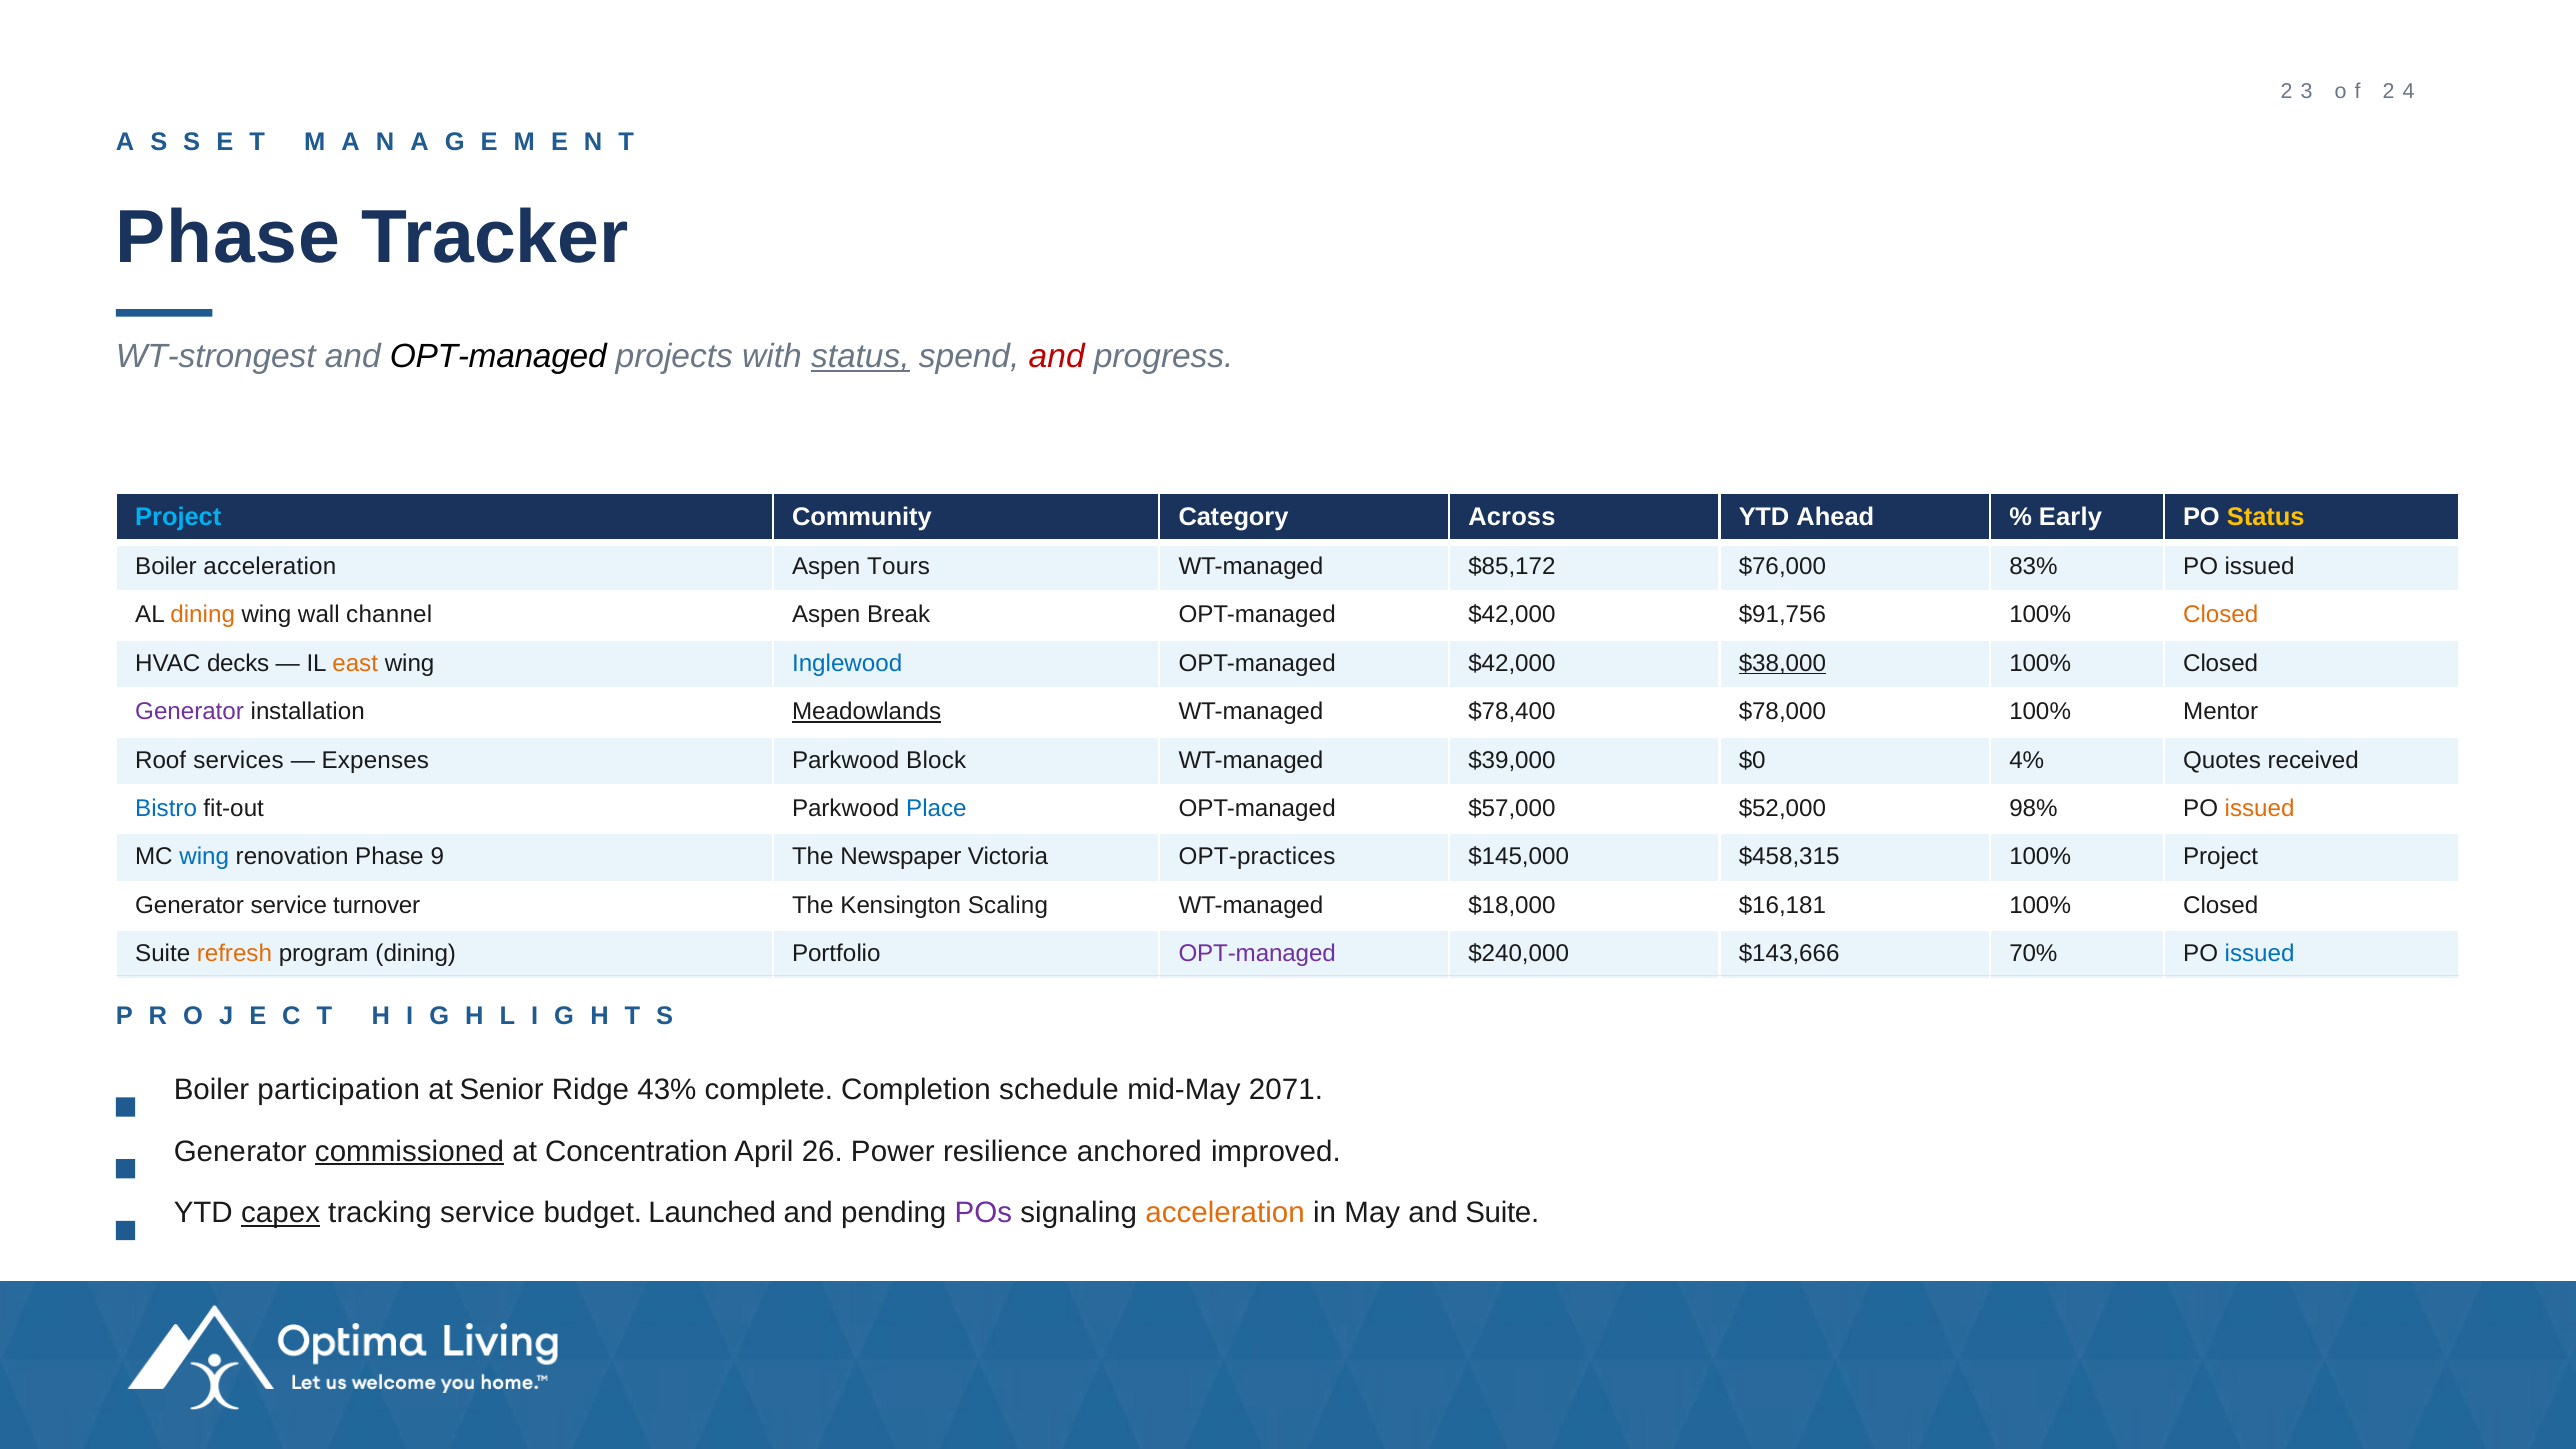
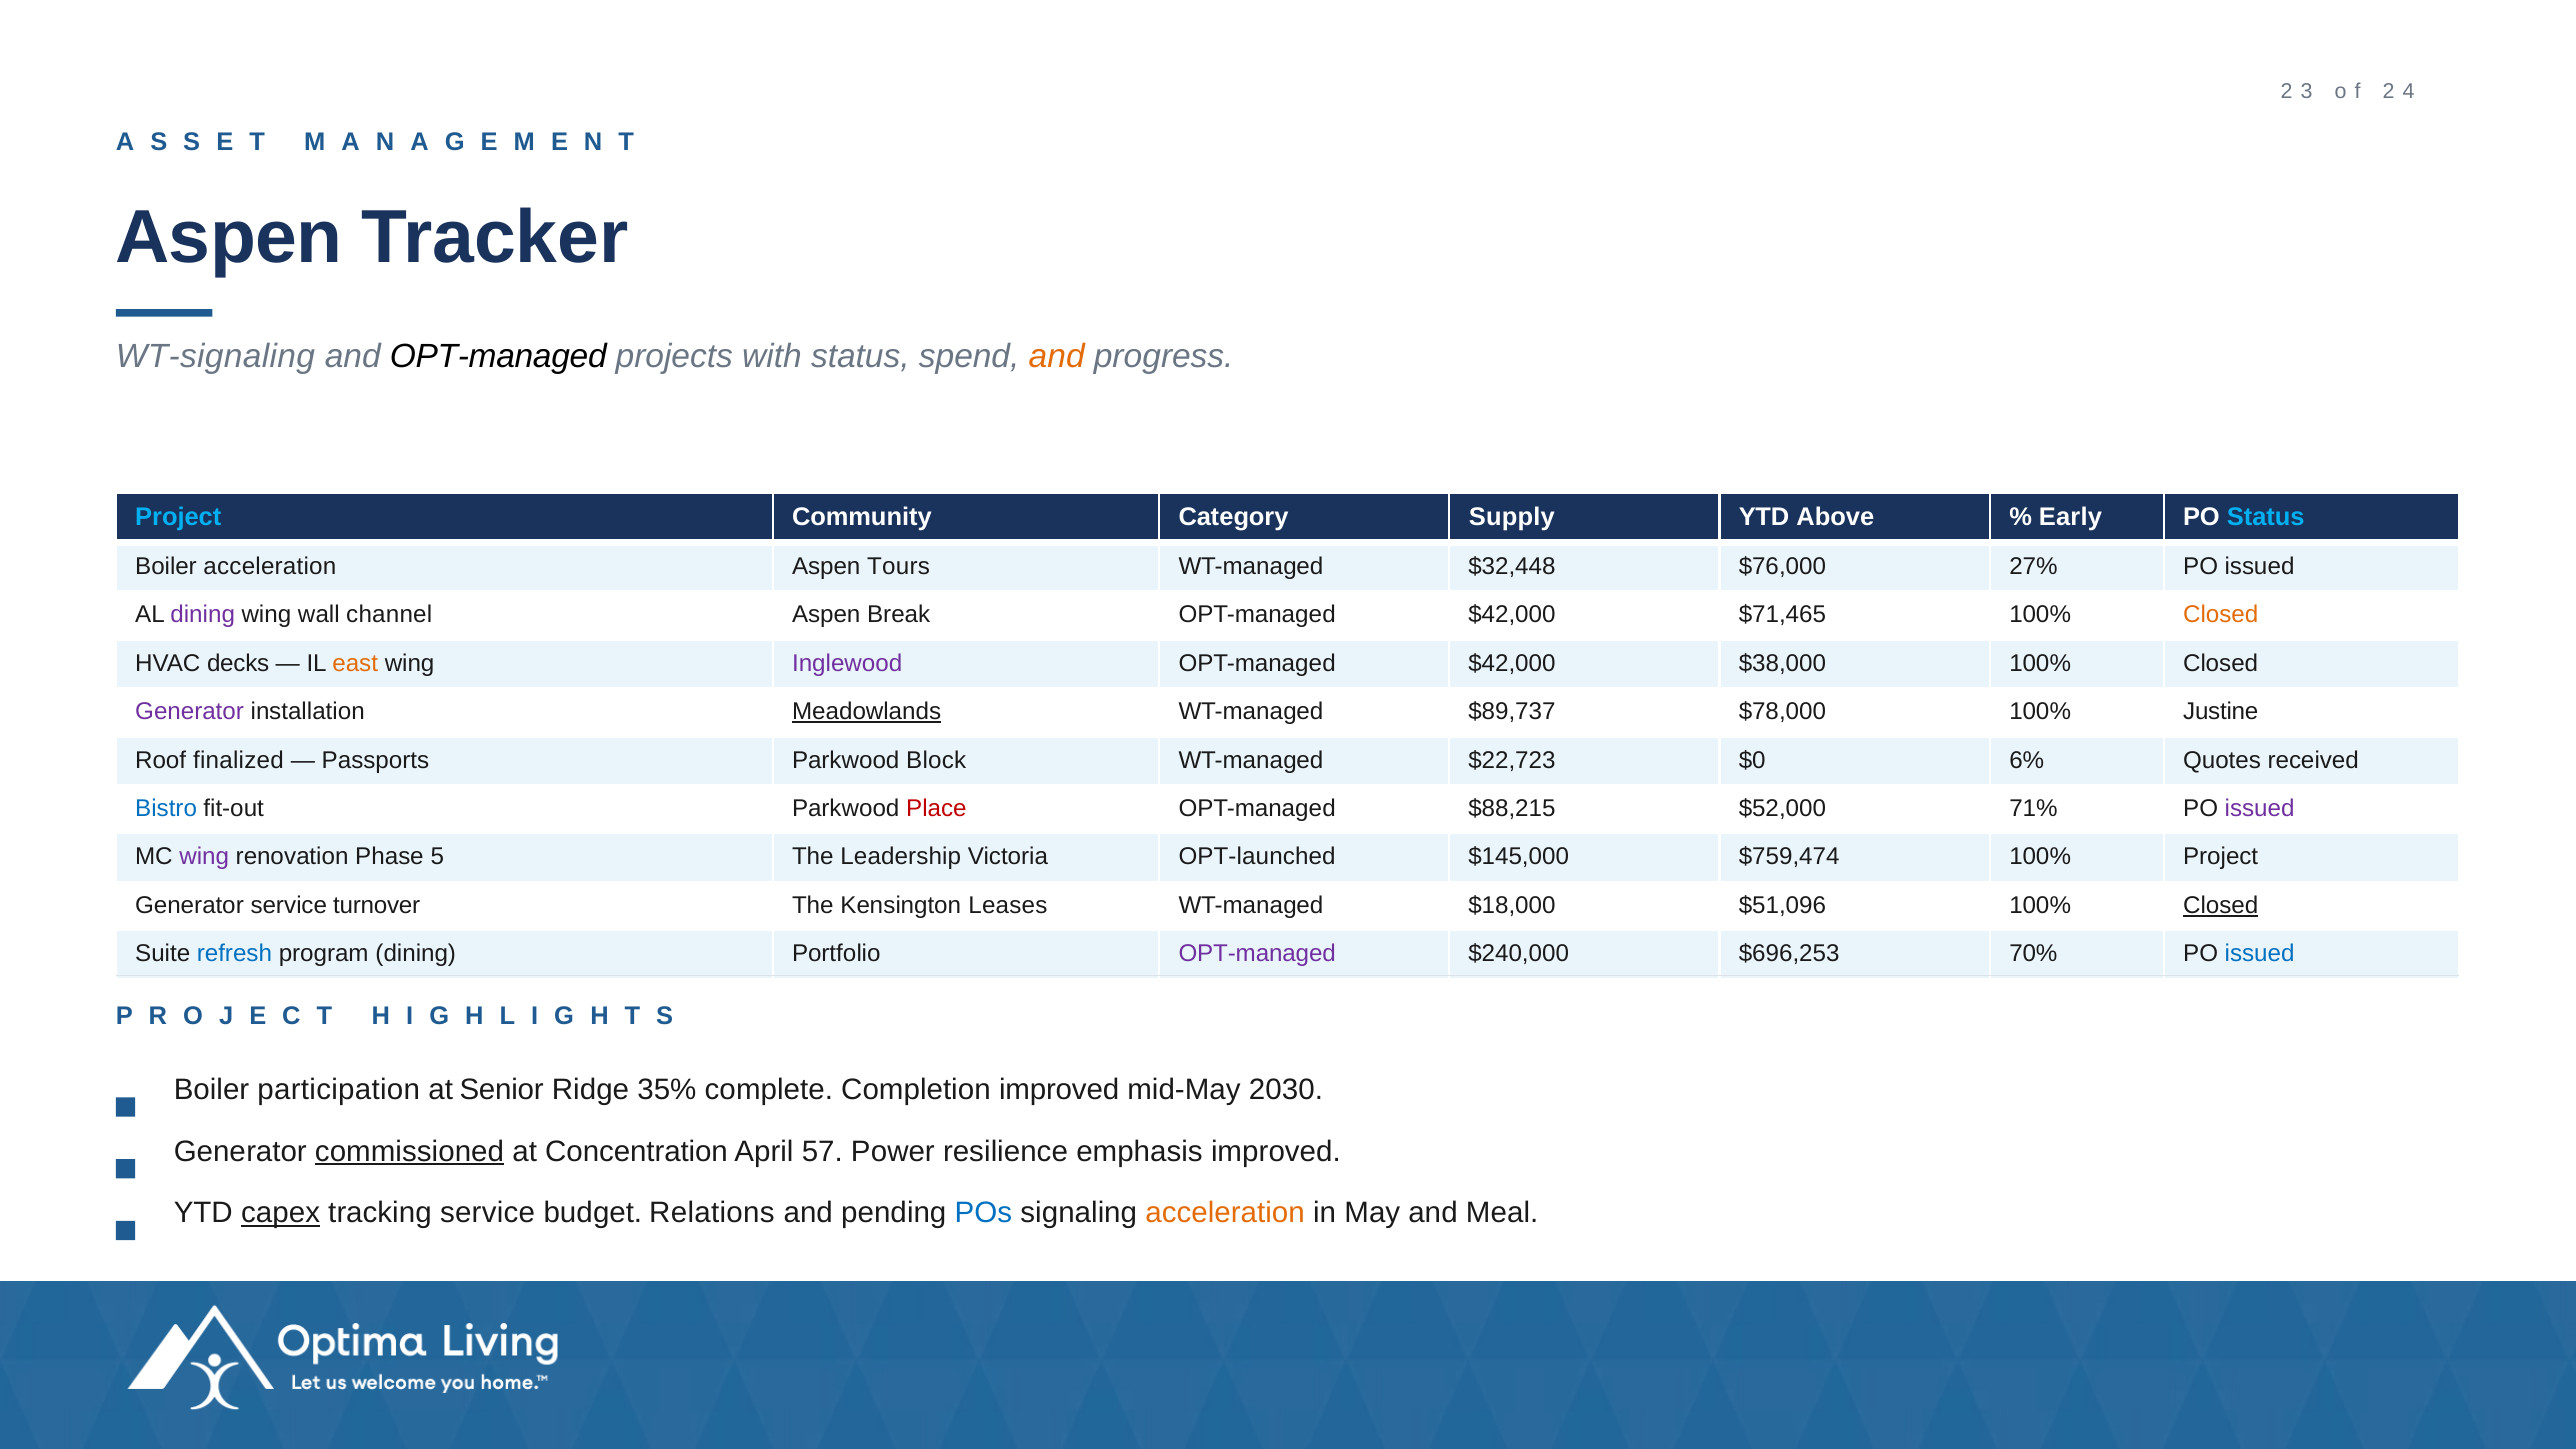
Phase at (228, 238): Phase -> Aspen
WT-strongest: WT-strongest -> WT-signaling
status at (860, 357) underline: present -> none
and at (1057, 357) colour: red -> orange
Across: Across -> Supply
Ahead: Ahead -> Above
Status at (2266, 517) colour: yellow -> light blue
$85,172: $85,172 -> $32,448
83%: 83% -> 27%
dining at (203, 615) colour: orange -> purple
$91,756: $91,756 -> $71,465
Inglewood colour: blue -> purple
$38,000 underline: present -> none
$78,400: $78,400 -> $89,737
Mentor: Mentor -> Justine
services: services -> finalized
Expenses: Expenses -> Passports
$39,000: $39,000 -> $22,723
4%: 4% -> 6%
Place colour: blue -> red
$57,000: $57,000 -> $88,215
98%: 98% -> 71%
issued at (2260, 808) colour: orange -> purple
wing at (204, 857) colour: blue -> purple
9: 9 -> 5
Newspaper: Newspaper -> Leadership
OPT-practices: OPT-practices -> OPT-launched
$458,315: $458,315 -> $759,474
Scaling: Scaling -> Leases
$16,181: $16,181 -> $51,096
Closed at (2221, 905) underline: none -> present
refresh colour: orange -> blue
$143,666: $143,666 -> $696,253
43%: 43% -> 35%
Completion schedule: schedule -> improved
2071: 2071 -> 2030
26: 26 -> 57
anchored: anchored -> emphasis
Launched: Launched -> Relations
POs colour: purple -> blue
and Suite: Suite -> Meal
